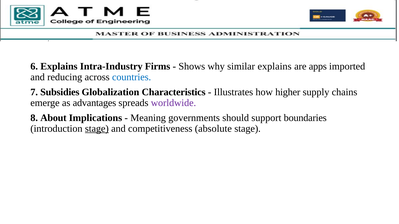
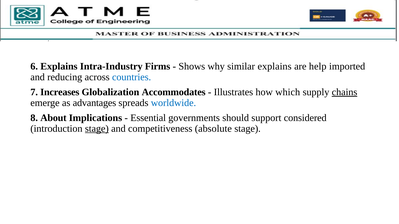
apps: apps -> help
Subsidies: Subsidies -> Increases
Characteristics: Characteristics -> Accommodates
higher: higher -> which
chains underline: none -> present
worldwide colour: purple -> blue
Meaning: Meaning -> Essential
boundaries: boundaries -> considered
